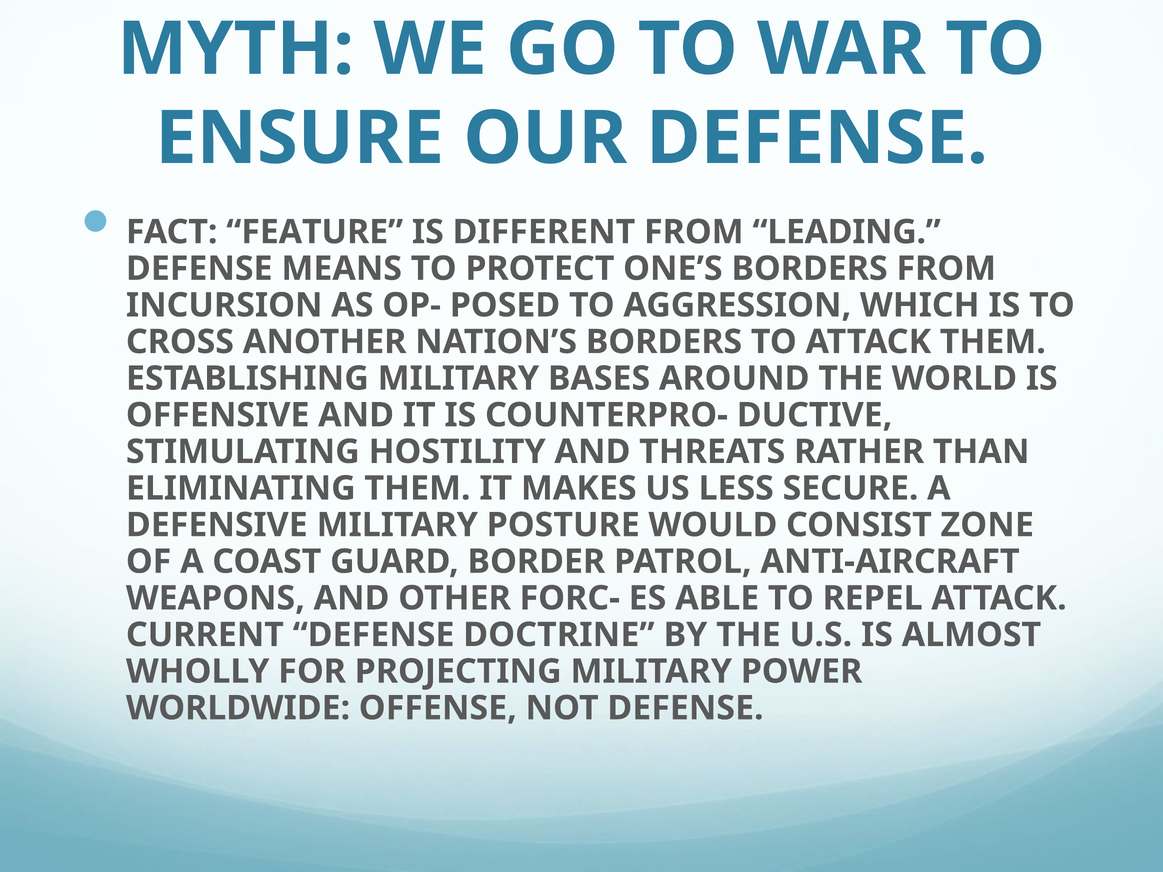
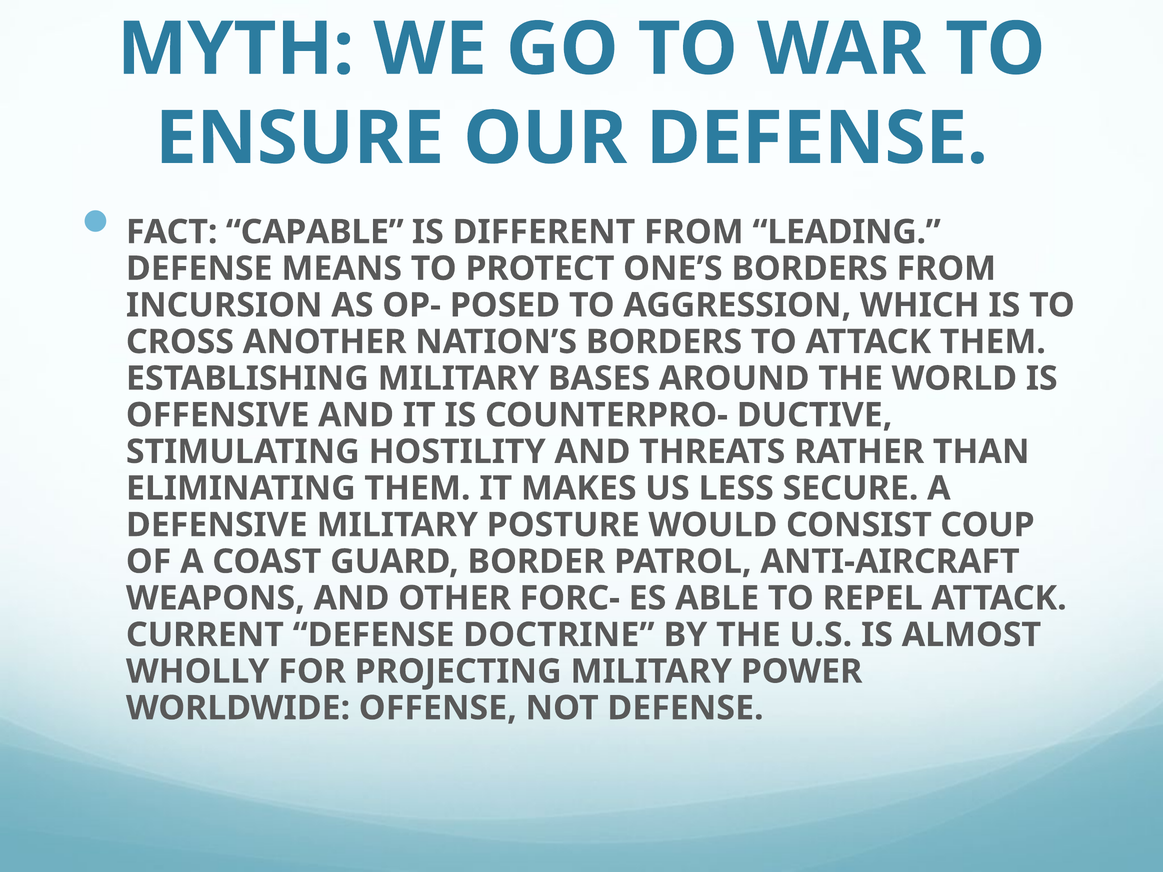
FEATURE: FEATURE -> CAPABLE
ZONE: ZONE -> COUP
